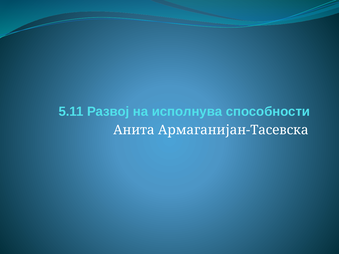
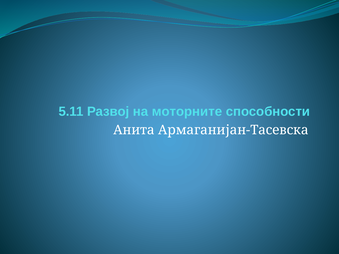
исполнува: исполнува -> моторните
